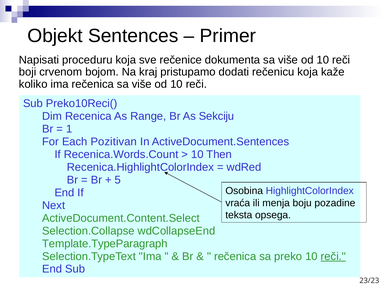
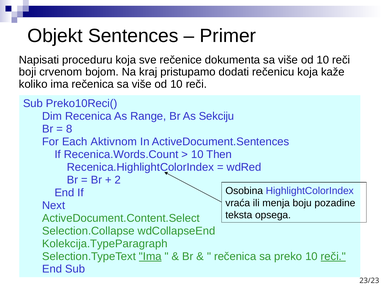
1: 1 -> 8
Pozitivan: Pozitivan -> Aktivnom
5: 5 -> 2
Template.TypeParagraph: Template.TypeParagraph -> Kolekcija.TypeParagraph
Ima at (150, 257) underline: none -> present
